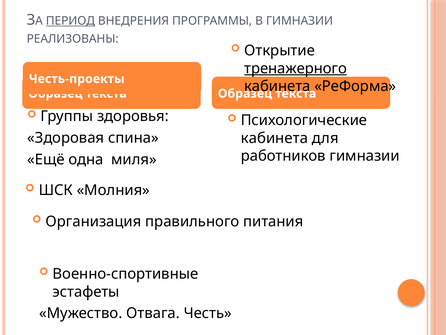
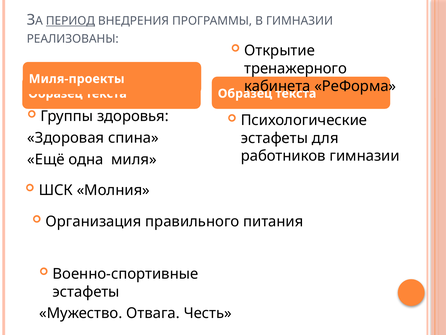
тренажерного underline: present -> none
Честь-проекты: Честь-проекты -> Миля-проекты
кабинета at (274, 138): кабинета -> эстафеты
